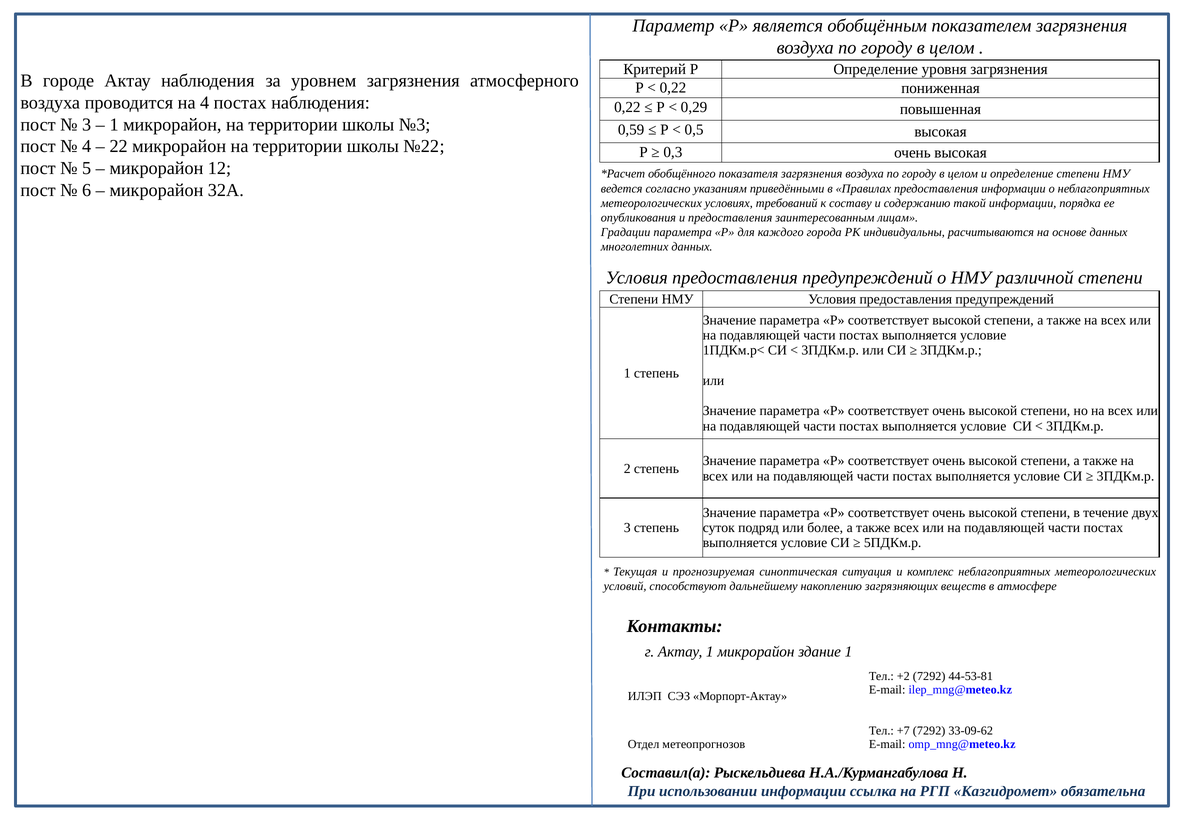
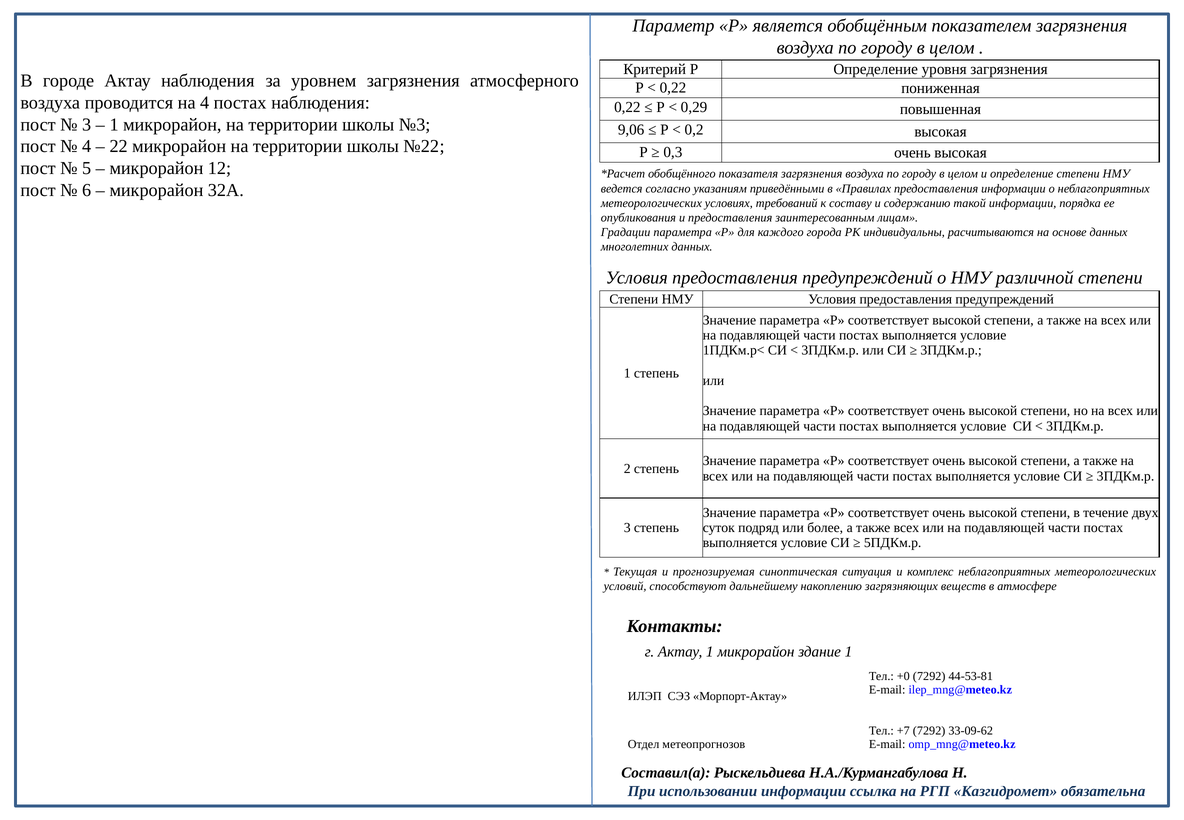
0,59: 0,59 -> 9,06
0,5: 0,5 -> 0,2
+2: +2 -> +0
